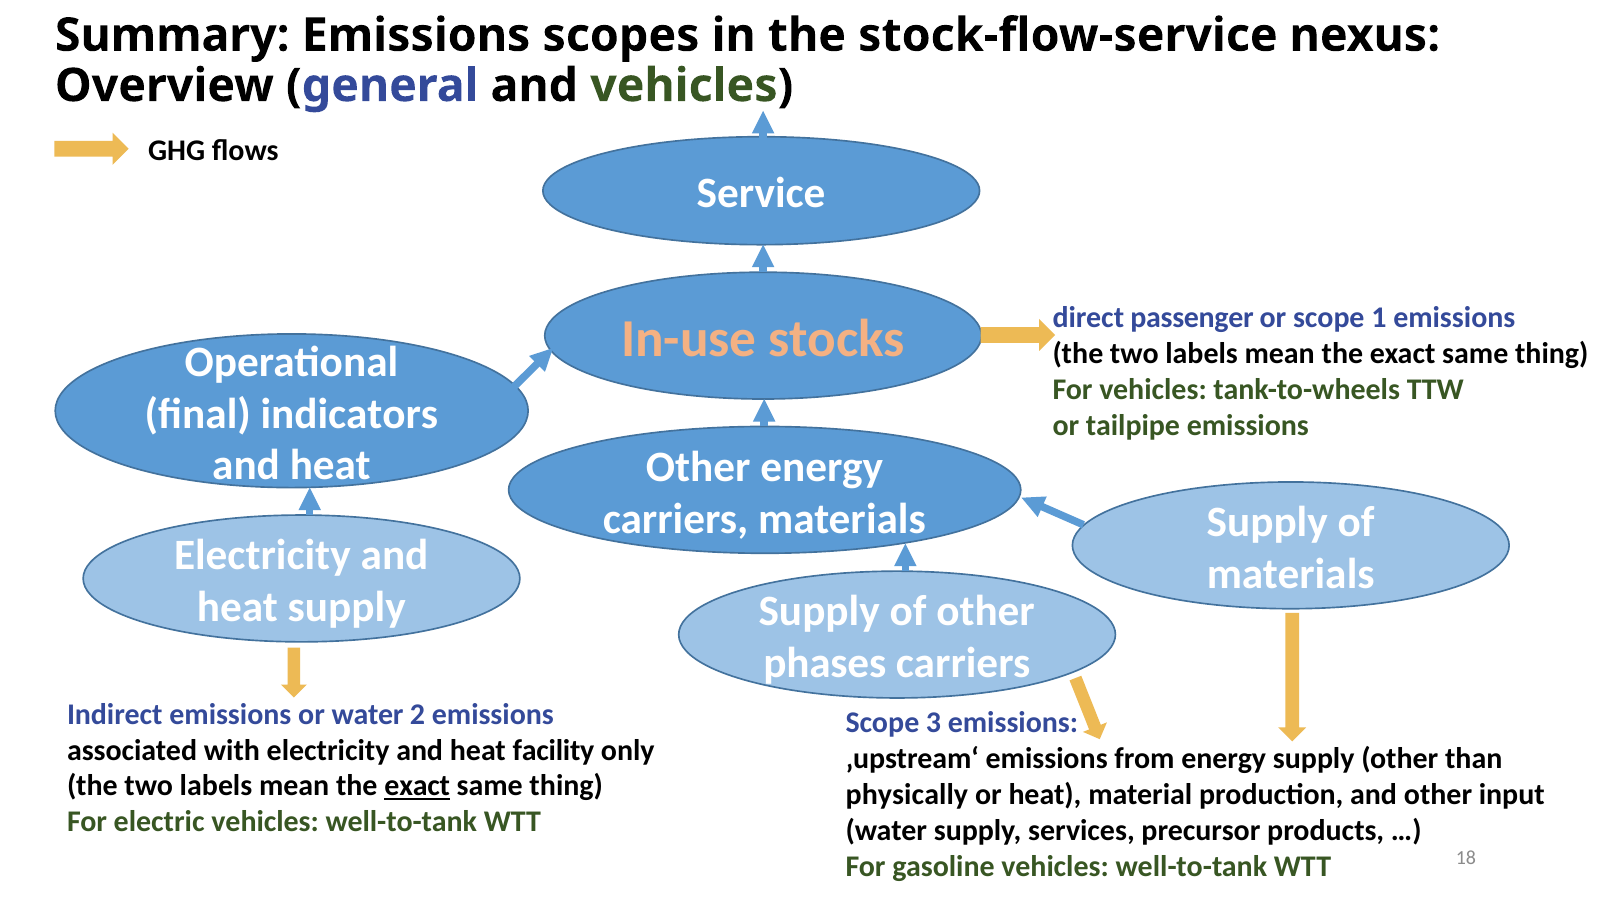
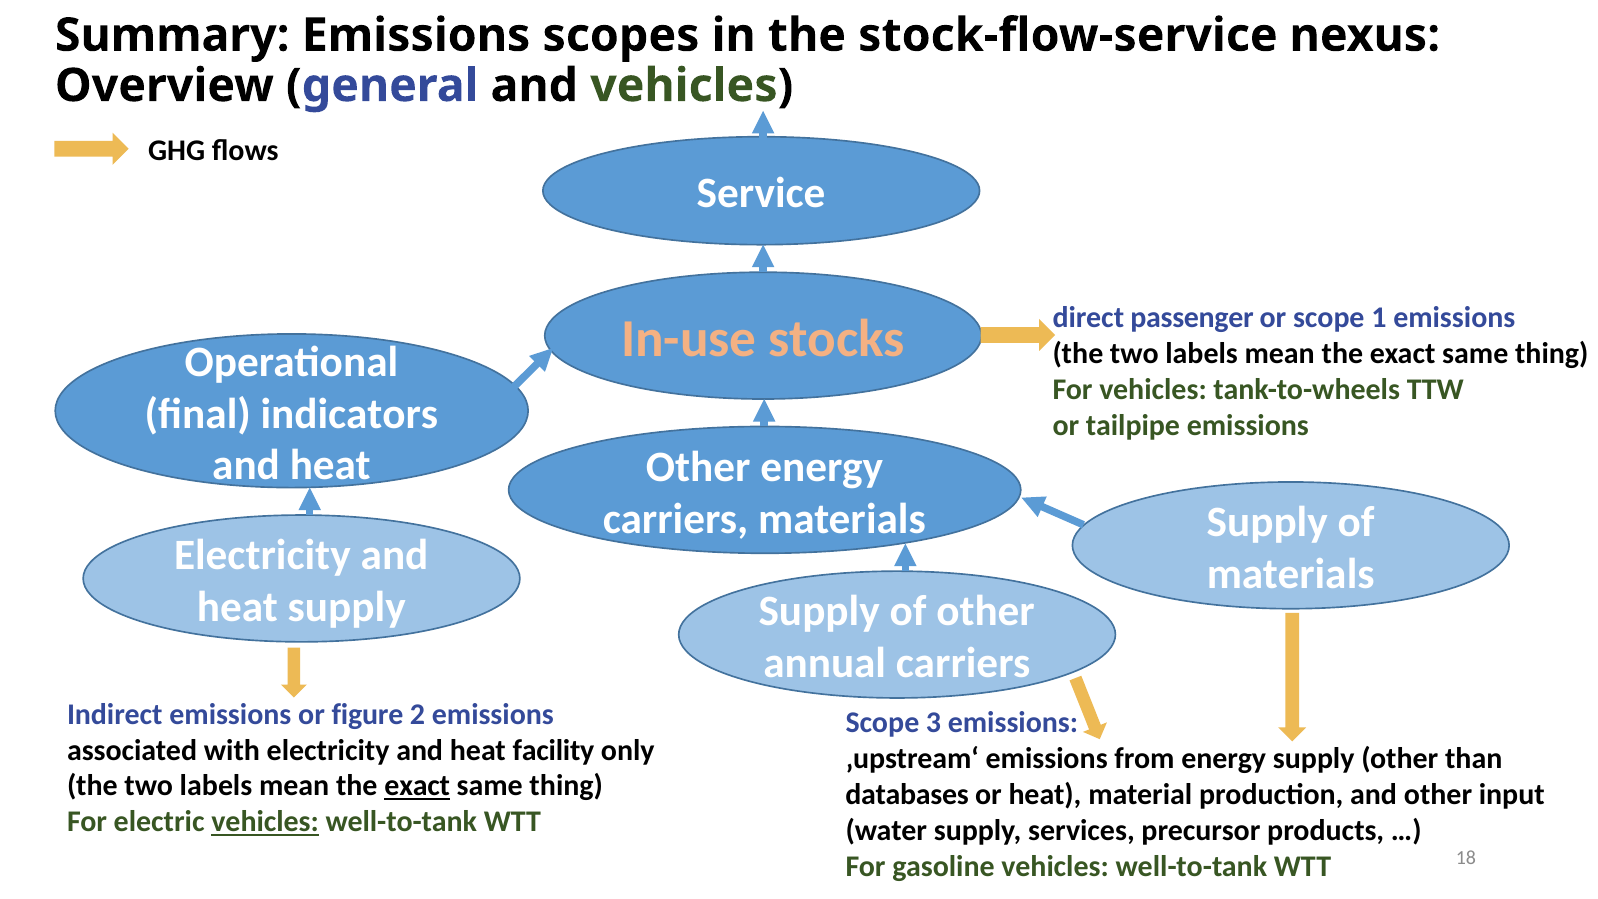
phases: phases -> annual
or water: water -> figure
physically: physically -> databases
vehicles at (265, 822) underline: none -> present
